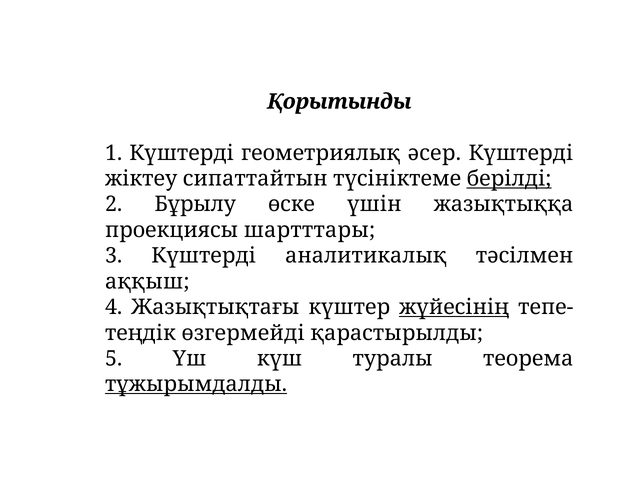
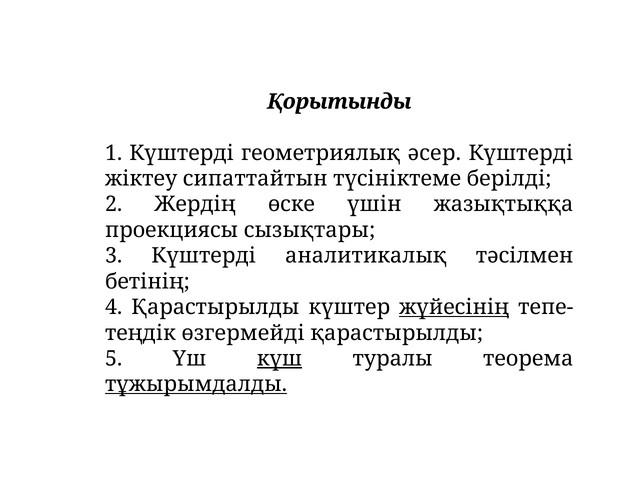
берілді underline: present -> none
Бұрылу: Бұрылу -> Жердің
шартттары: шартттары -> сызықтары
аққыш: аққыш -> бетінің
4 Жазықтықтағы: Жазықтықтағы -> Қарастырылды
күш underline: none -> present
